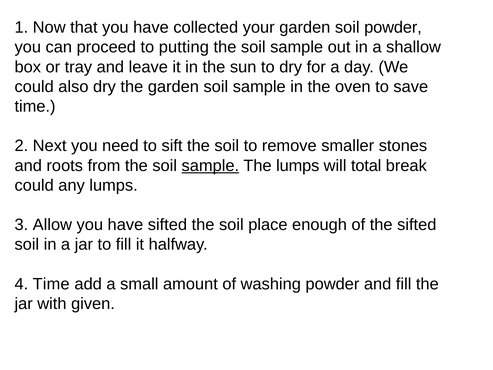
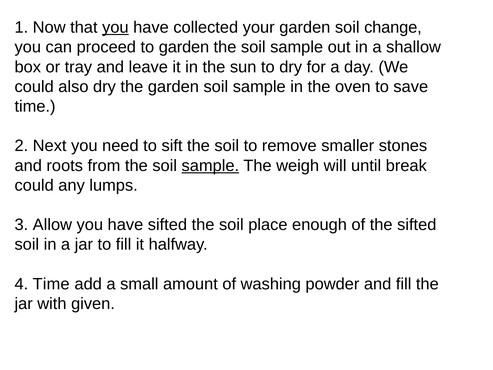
you at (115, 27) underline: none -> present
soil powder: powder -> change
to putting: putting -> garden
The lumps: lumps -> weigh
total: total -> until
